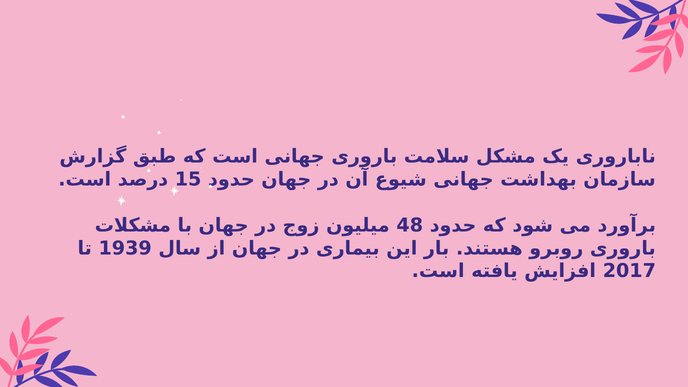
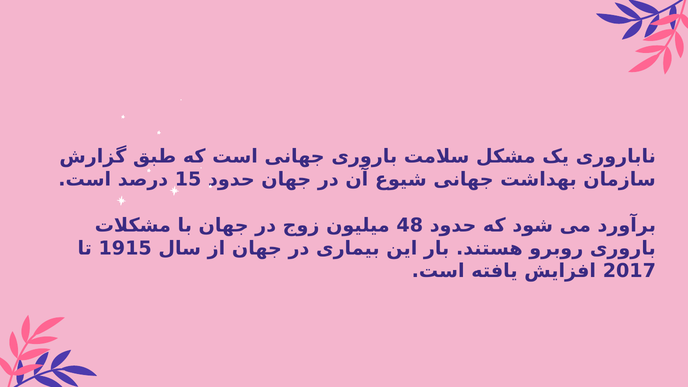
1939: 1939 -> 1915
